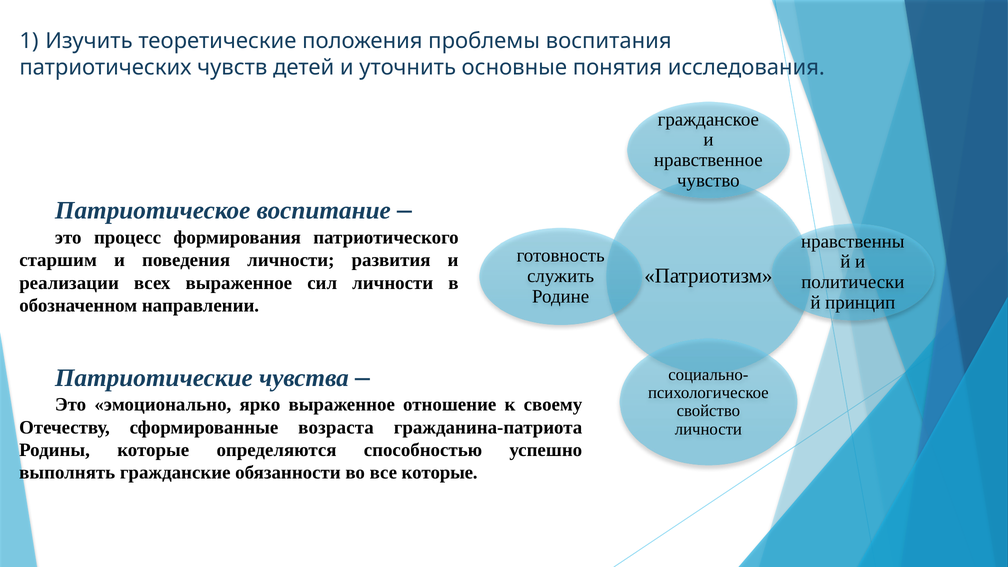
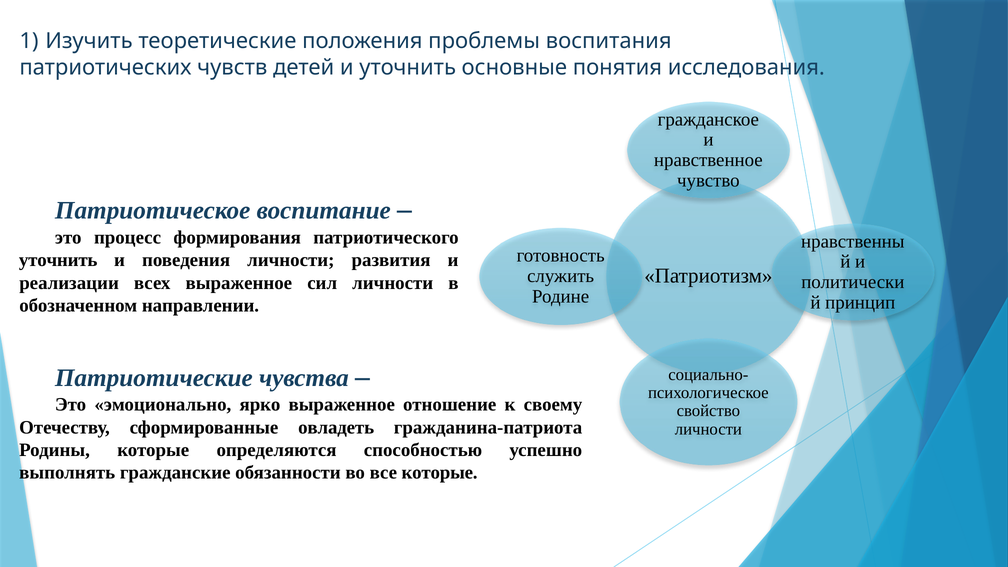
старшим at (58, 260): старшим -> уточнить
возраста: возраста -> овладеть
